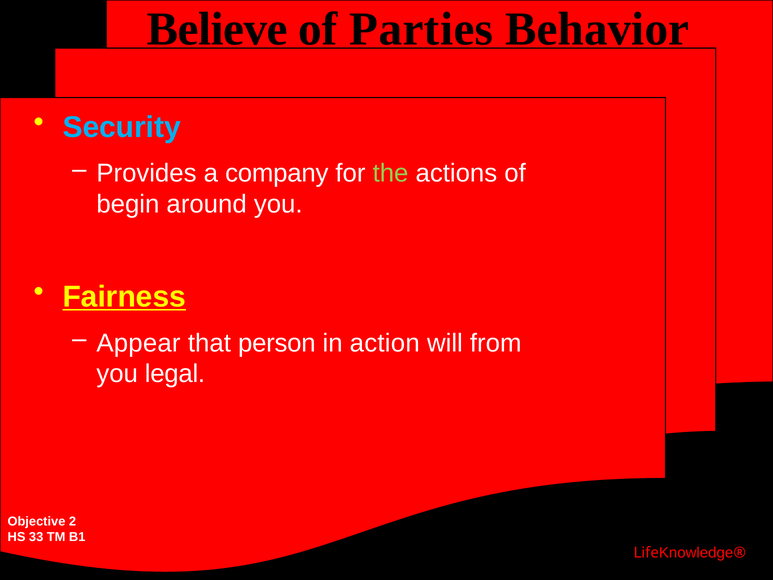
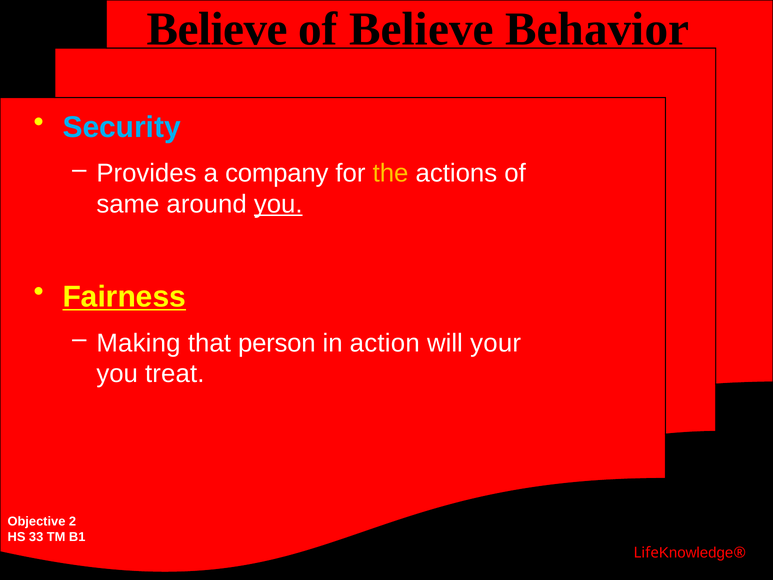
of Parties: Parties -> Believe
the colour: light green -> yellow
begin: begin -> same
you at (278, 204) underline: none -> present
Appear: Appear -> Making
from: from -> your
legal: legal -> treat
